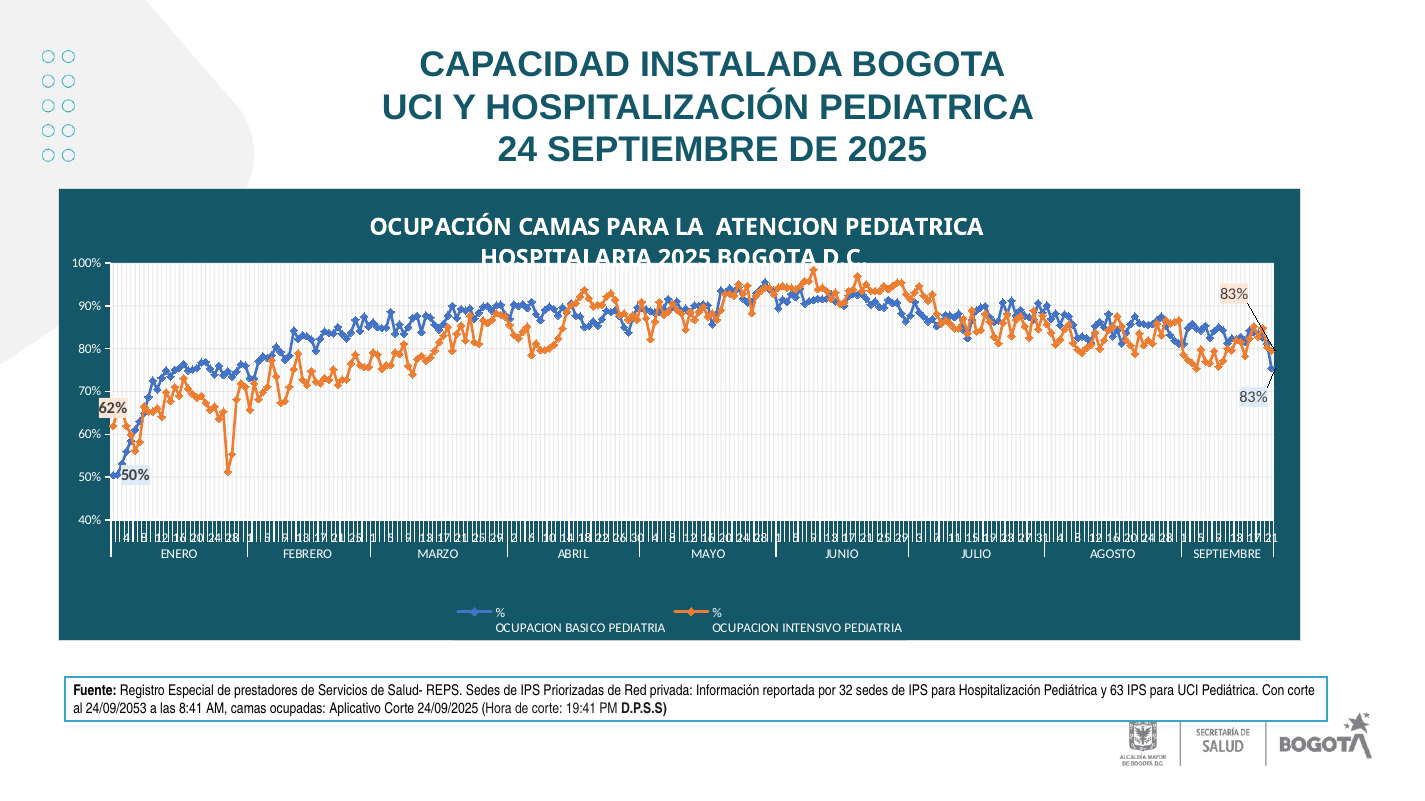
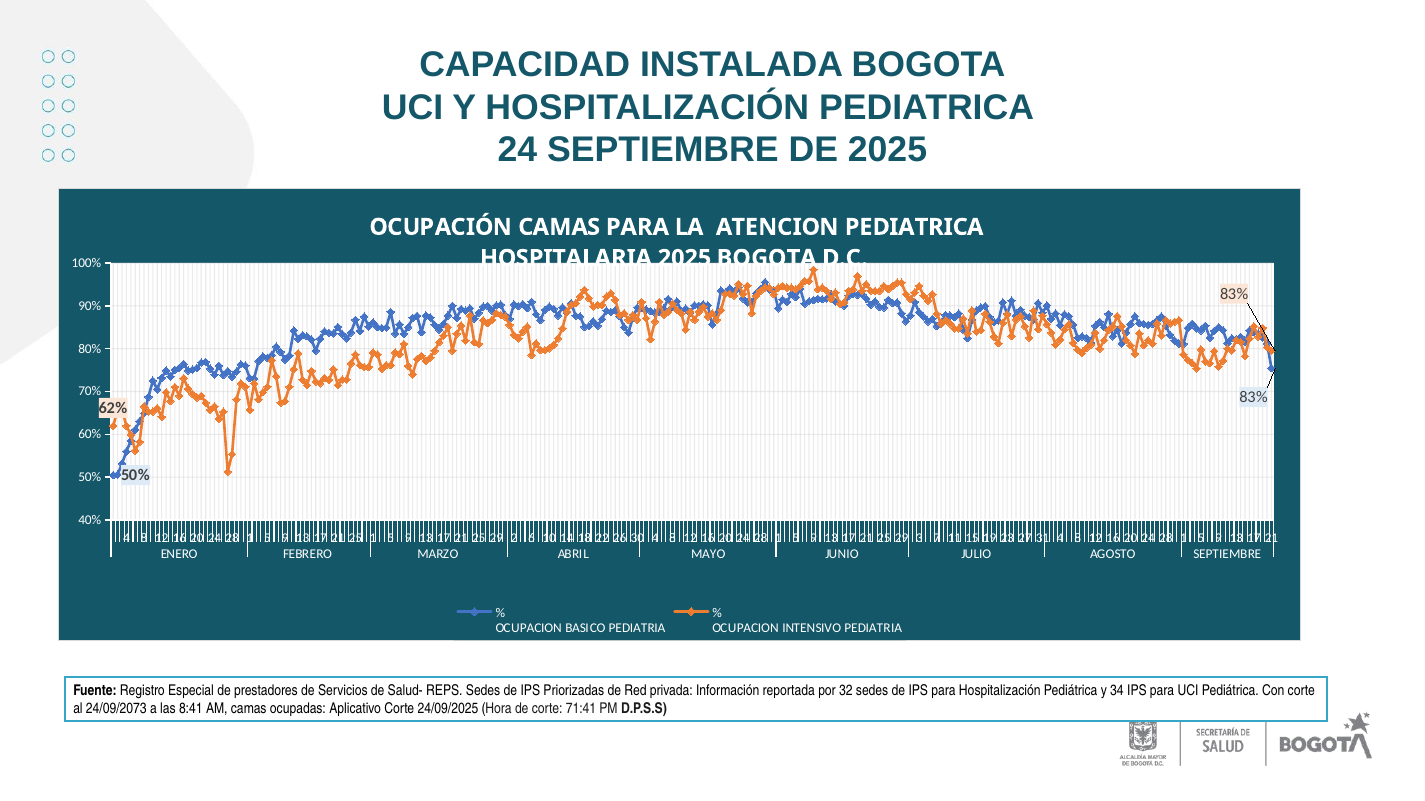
63: 63 -> 34
24/09/2053: 24/09/2053 -> 24/09/2073
19:41: 19:41 -> 71:41
